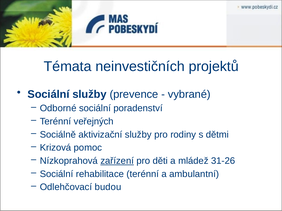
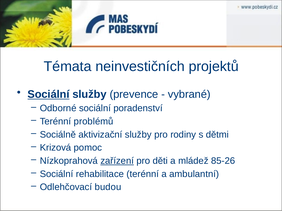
Sociální at (48, 95) underline: none -> present
veřejných: veřejných -> problémů
31-26: 31-26 -> 85-26
